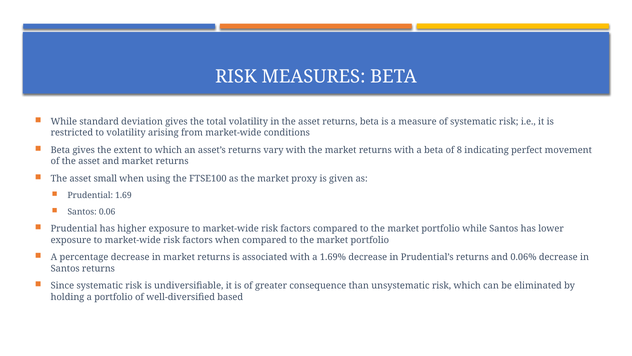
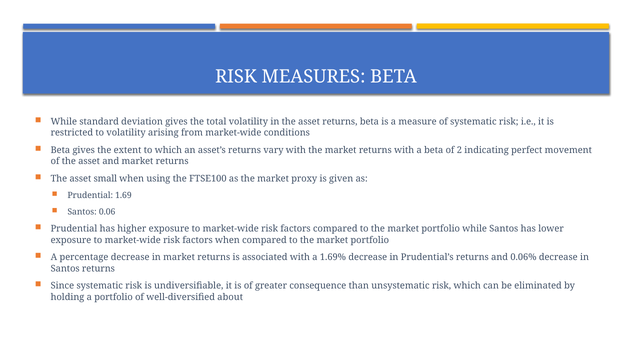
8: 8 -> 2
based: based -> about
